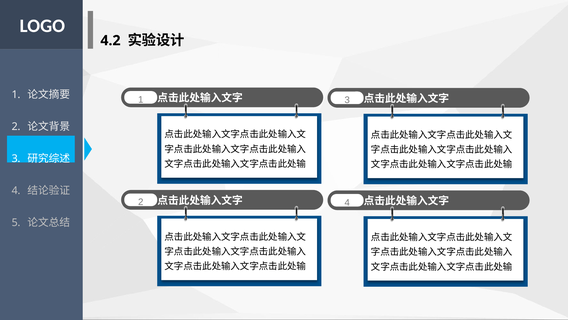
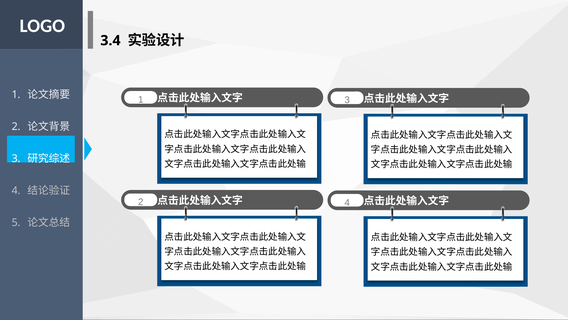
4.2: 4.2 -> 3.4
